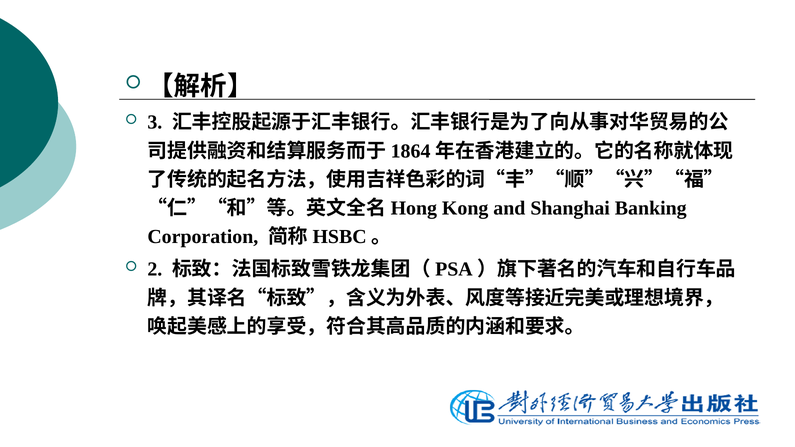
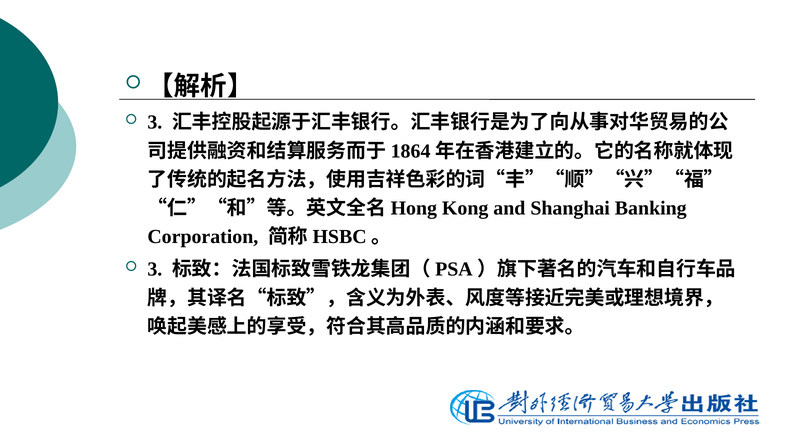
2 at (155, 269): 2 -> 3
